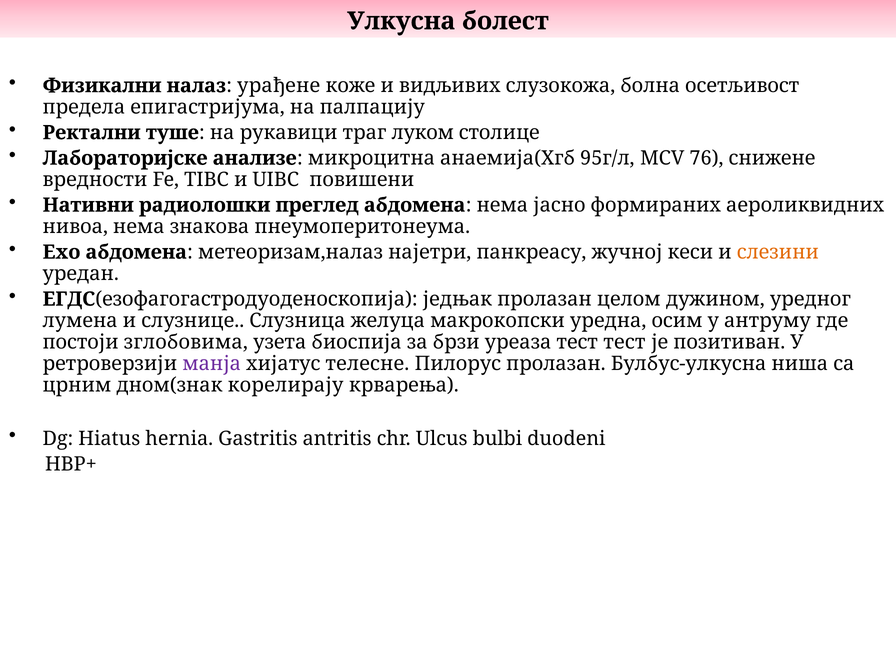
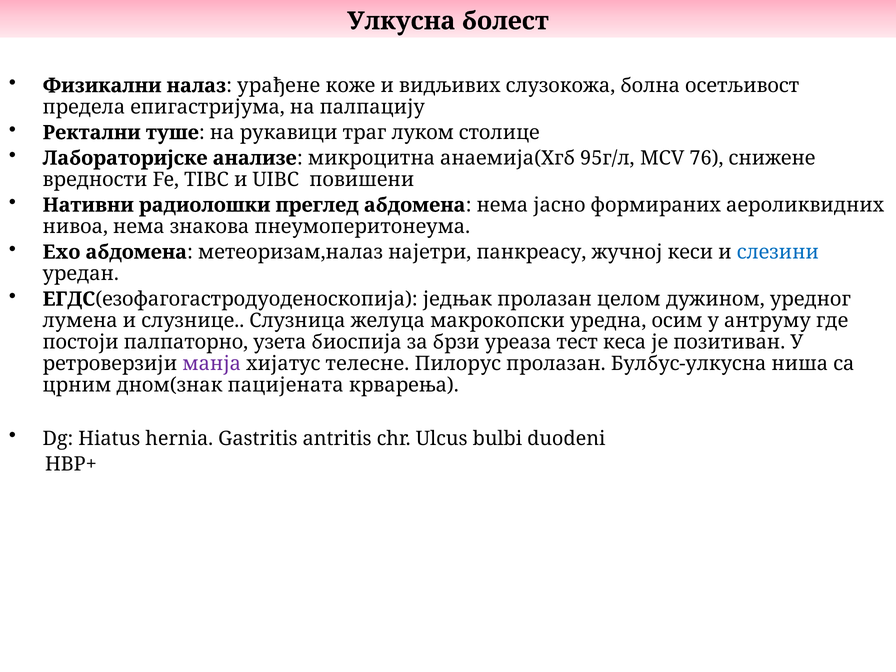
слезини colour: orange -> blue
зглобовима: зглобовима -> палпаторно
тест тест: тест -> кеса
корелирају: корелирају -> пацијената
